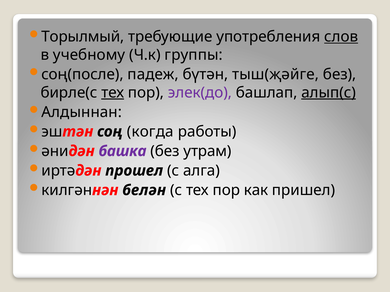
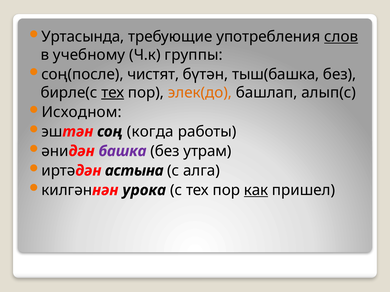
Торылмый: Торылмый -> Уртасында
падеж: падеж -> чистят
тыш(җәйге: тыш(җәйге -> тыш(башка
элек(до colour: purple -> orange
алып(с underline: present -> none
Алдыннан: Алдыннан -> Исходном
прошел: прошел -> астына
белән: белән -> урока
как underline: none -> present
